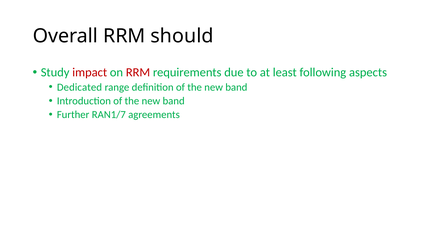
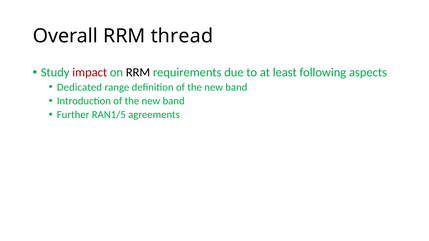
should: should -> thread
RRM at (138, 73) colour: red -> black
RAN1/7: RAN1/7 -> RAN1/5
